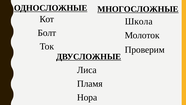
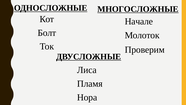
Школа: Школа -> Начале
